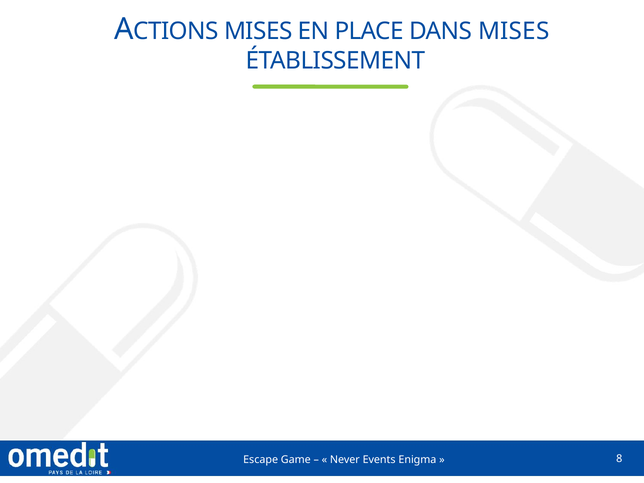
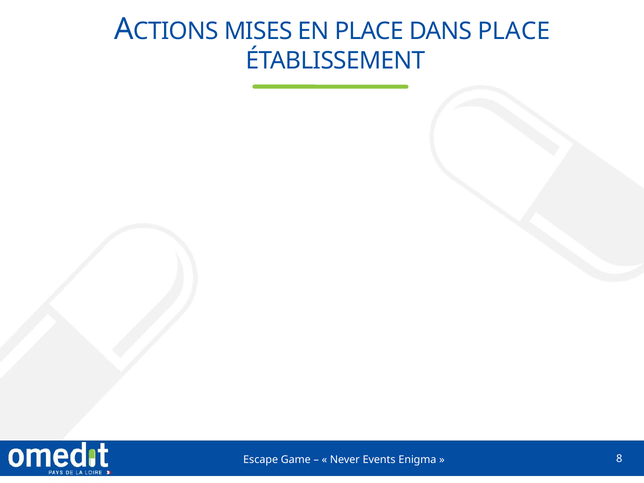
DANS MISES: MISES -> PLACE
